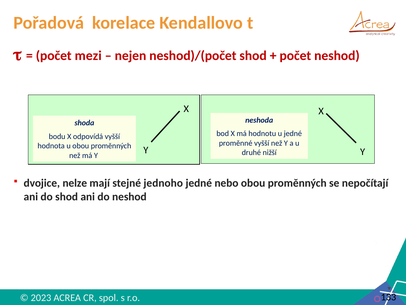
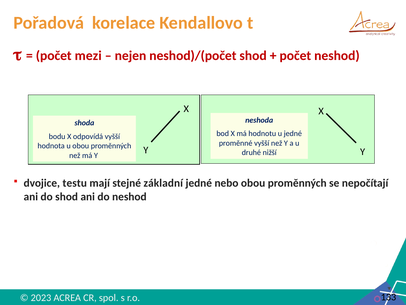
nelze: nelze -> testu
jednoho: jednoho -> základní
